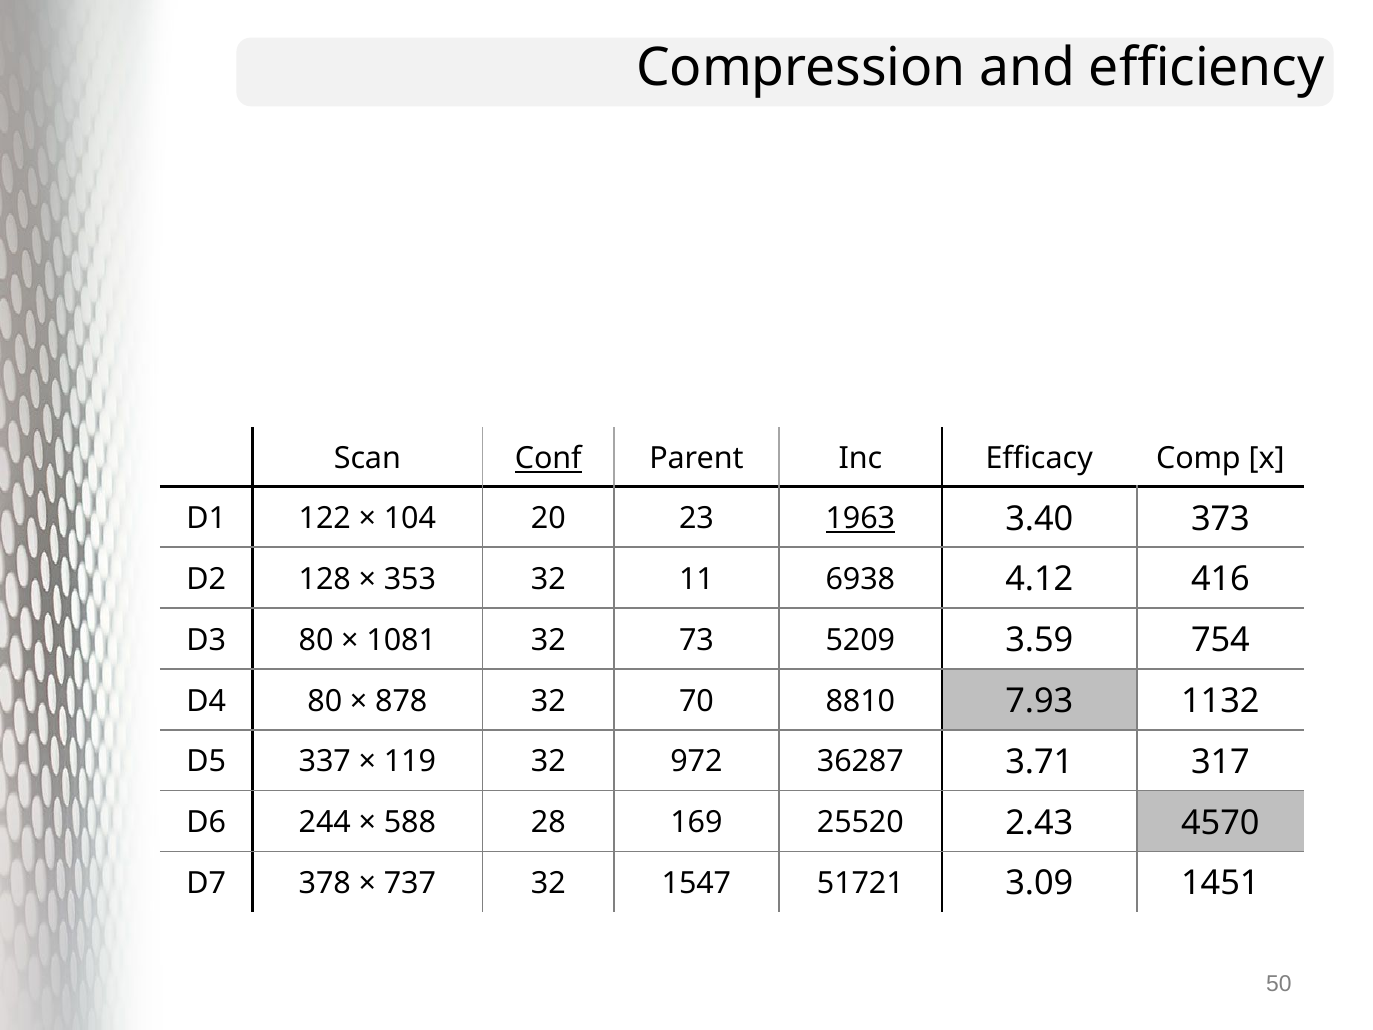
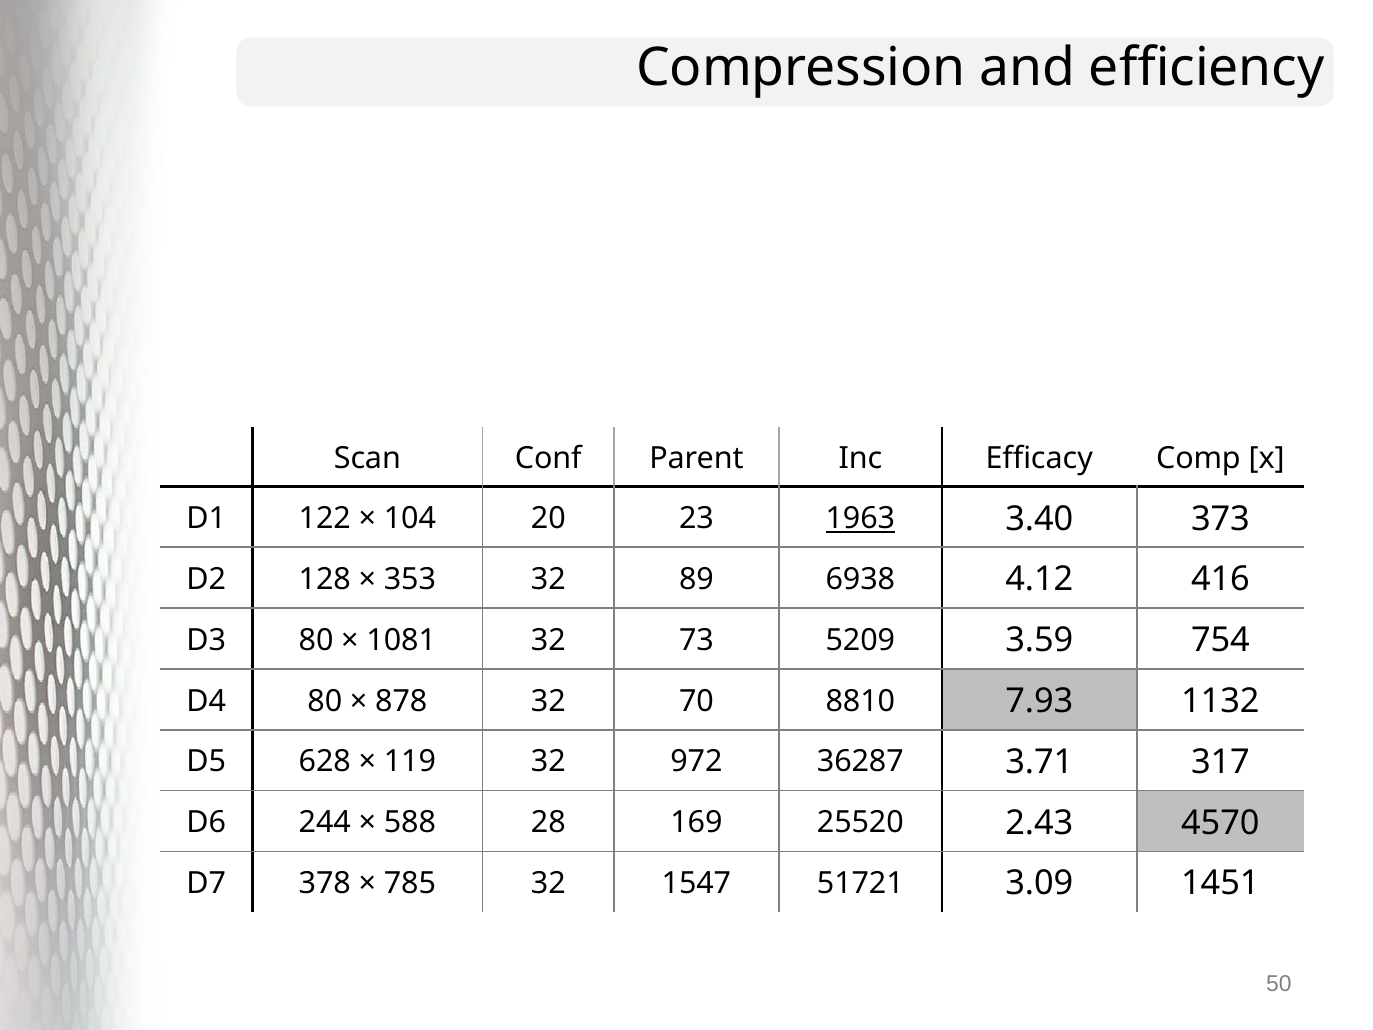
Conf underline: present -> none
11: 11 -> 89
337: 337 -> 628
737: 737 -> 785
